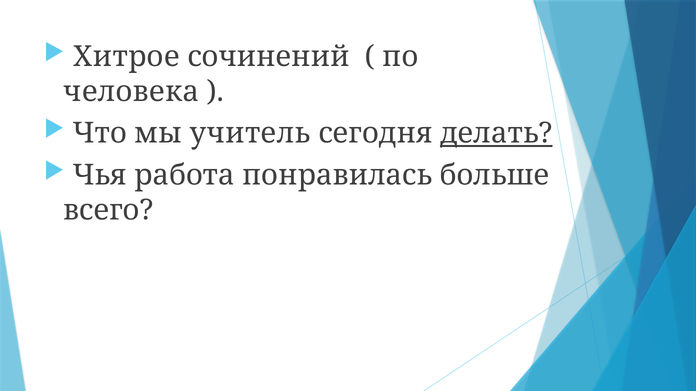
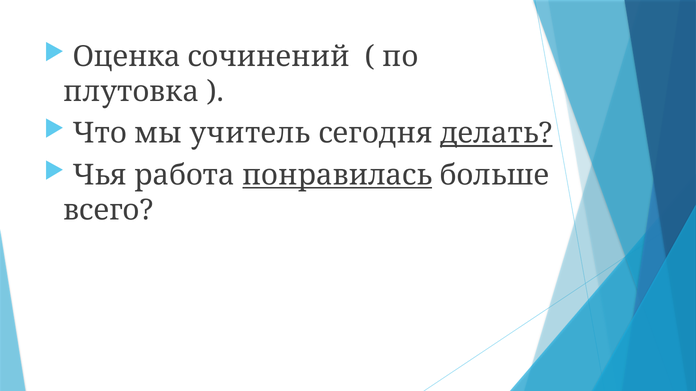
Хитрое: Хитрое -> Оценка
человека: человека -> плутовка
понравилась underline: none -> present
